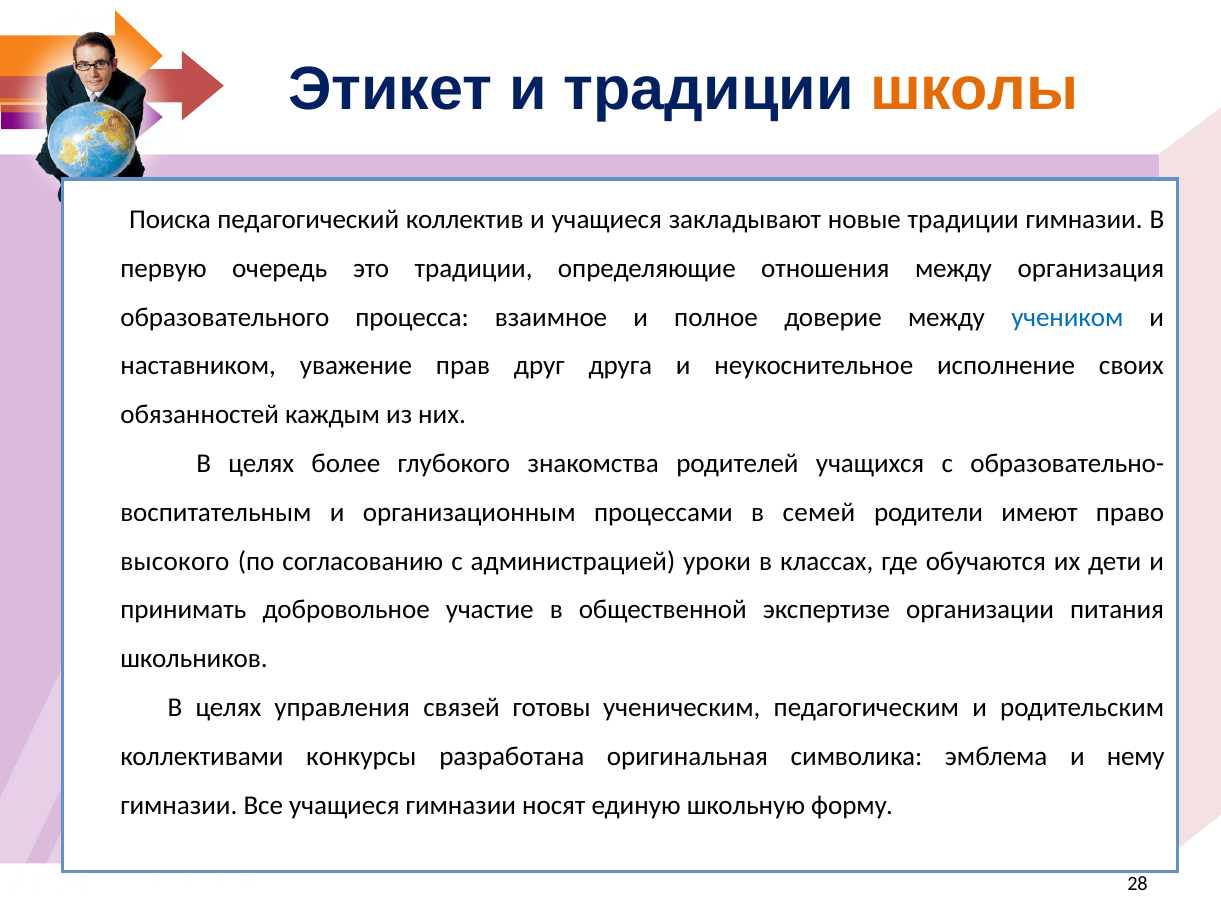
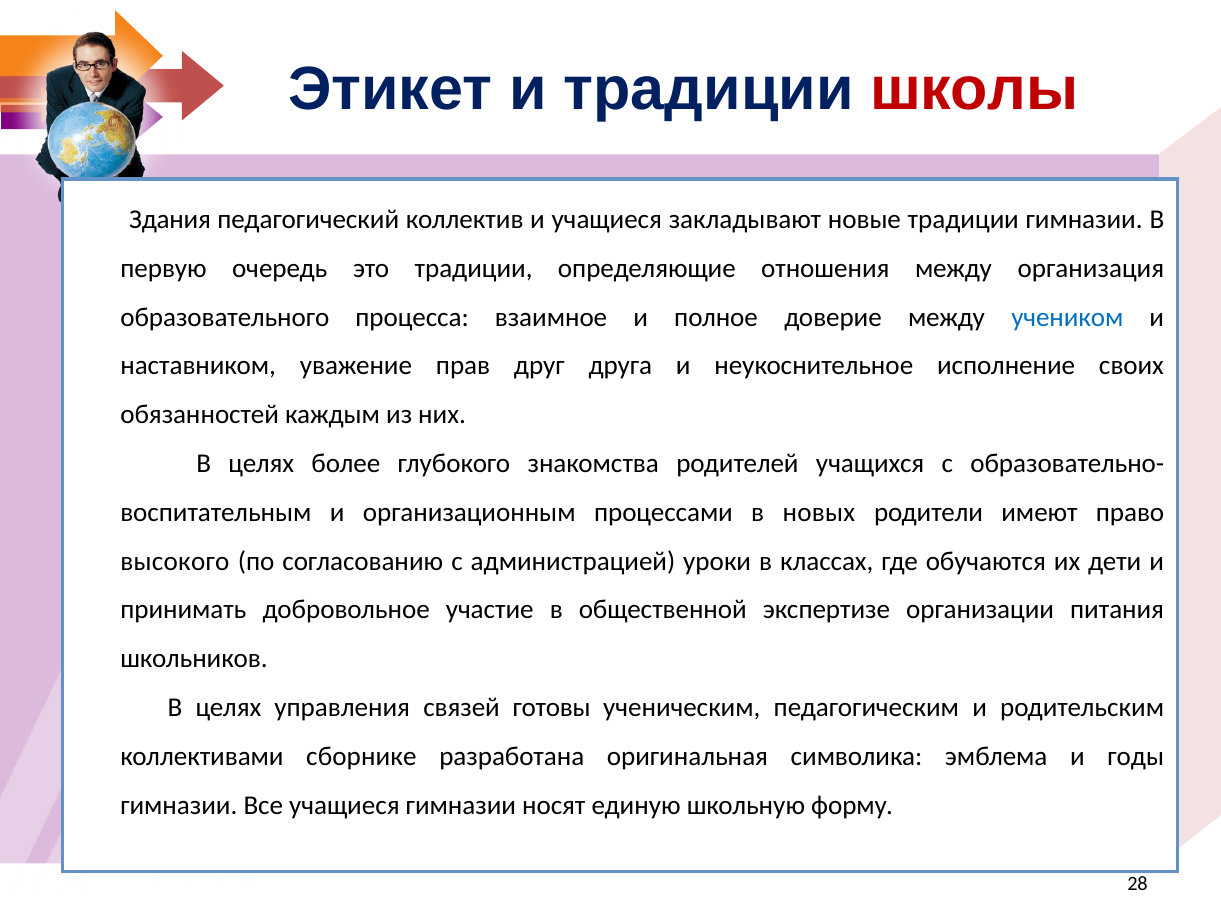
школы colour: orange -> red
Поиска: Поиска -> Здания
семей: семей -> новых
конкурсы: конкурсы -> сборнике
нему: нему -> годы
